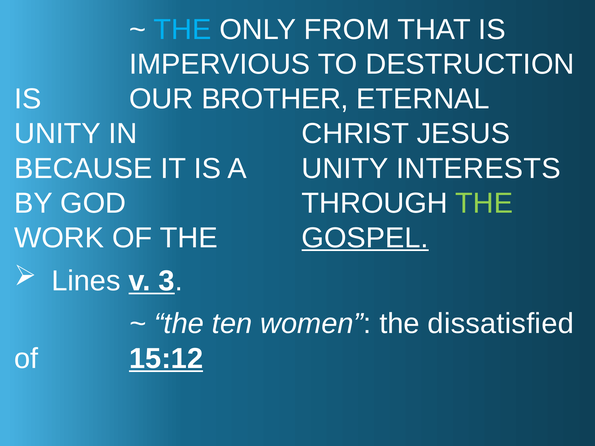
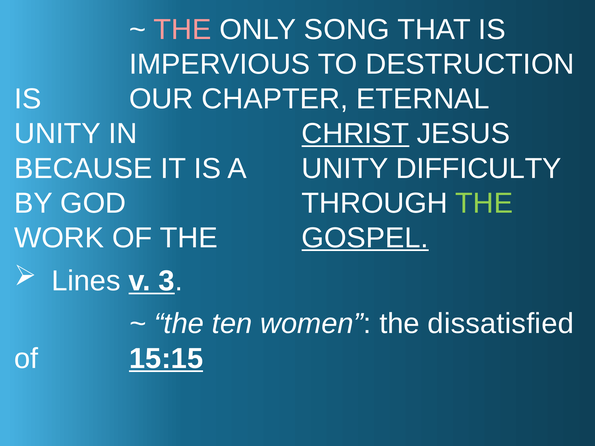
THE at (182, 30) colour: light blue -> pink
FROM: FROM -> SONG
BROTHER: BROTHER -> CHAPTER
CHRIST underline: none -> present
INTERESTS: INTERESTS -> DIFFICULTY
15:12: 15:12 -> 15:15
